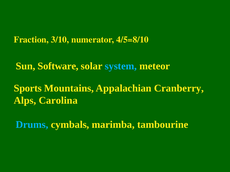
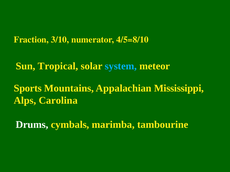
Software: Software -> Tropical
Cranberry: Cranberry -> Mississippi
Drums colour: light blue -> white
